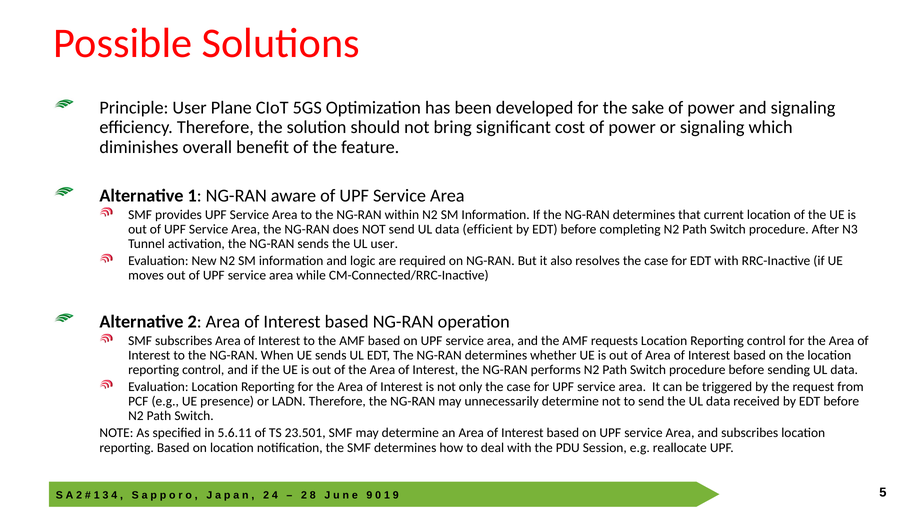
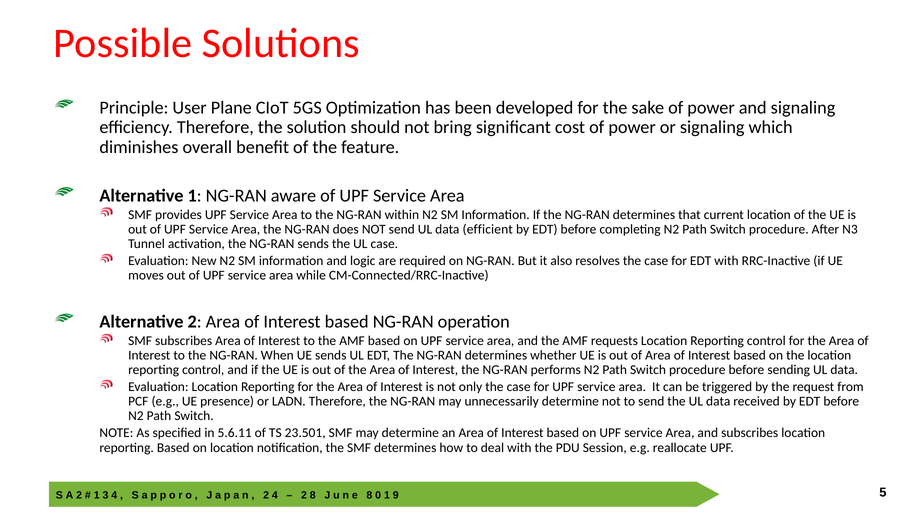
UL user: user -> case
9 at (369, 496): 9 -> 8
